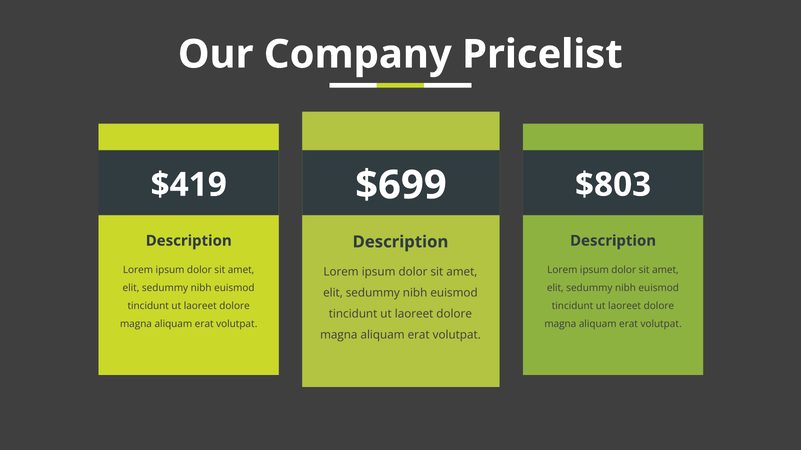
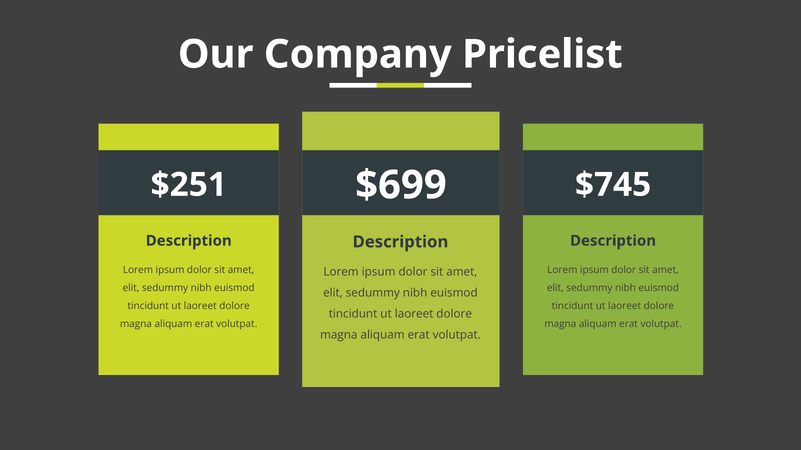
$419: $419 -> $251
$803: $803 -> $745
